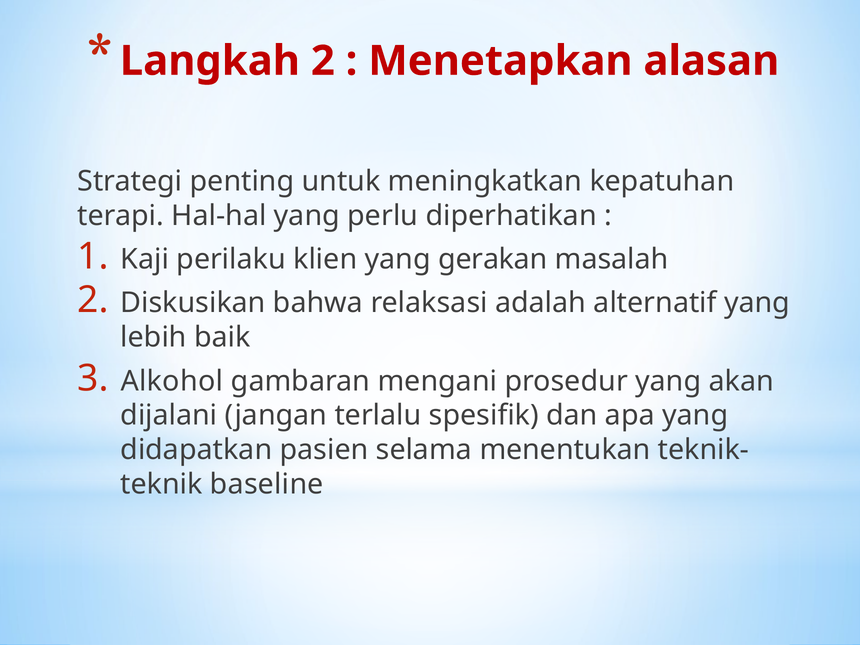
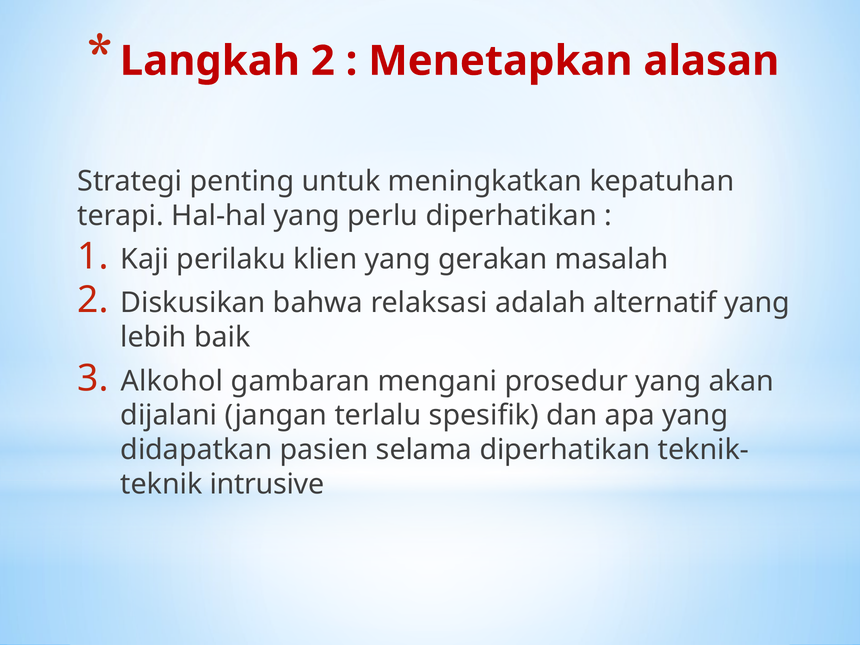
selama menentukan: menentukan -> diperhatikan
baseline: baseline -> intrusive
